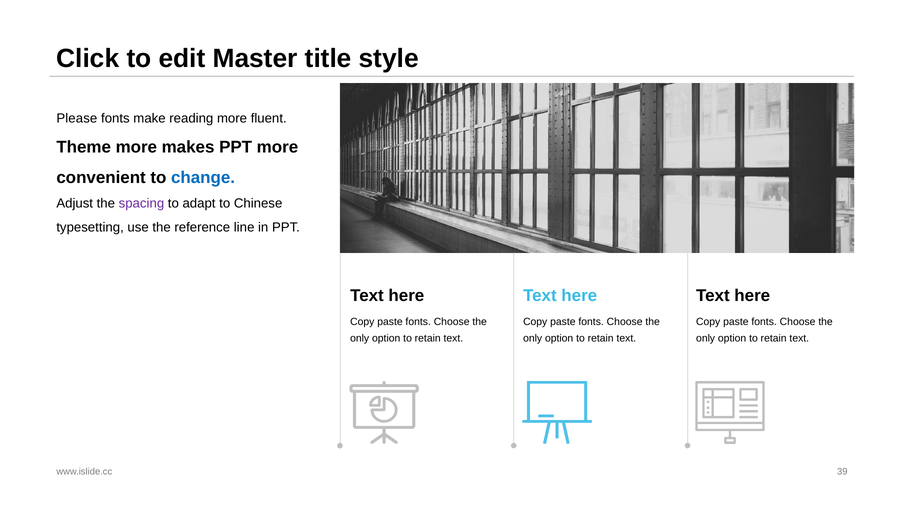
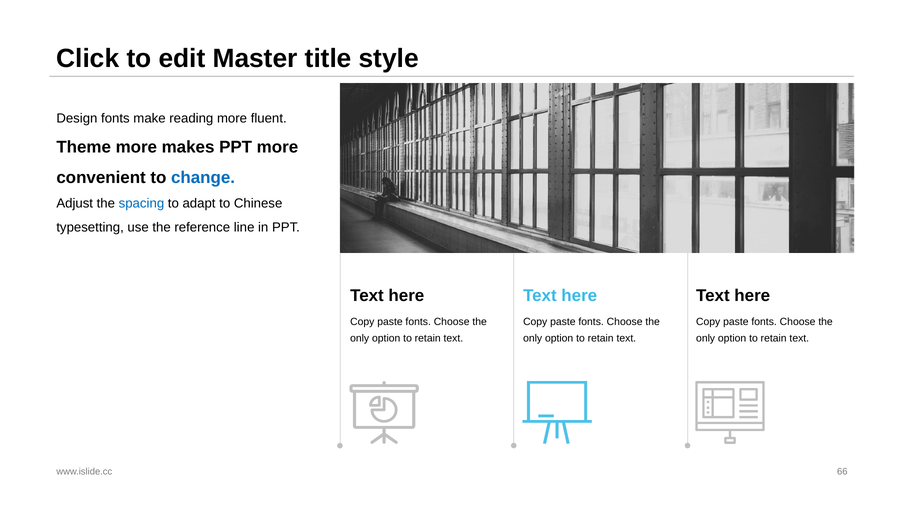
Please: Please -> Design
spacing colour: purple -> blue
39: 39 -> 66
